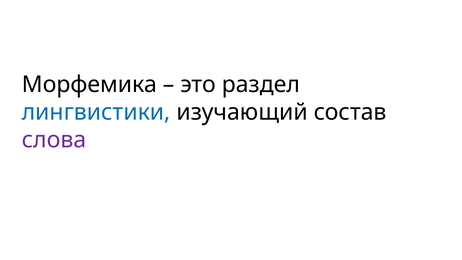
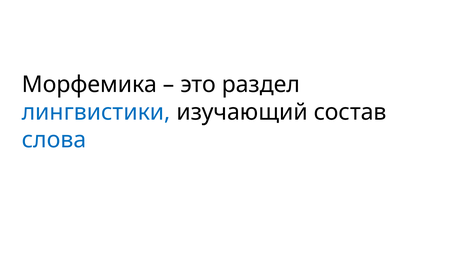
слова colour: purple -> blue
